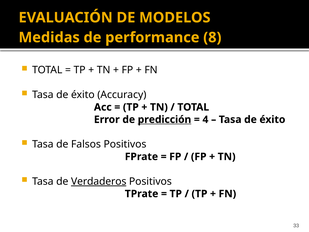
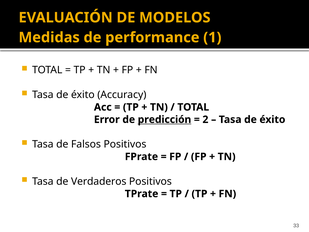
8: 8 -> 1
4: 4 -> 2
Verdaderos underline: present -> none
